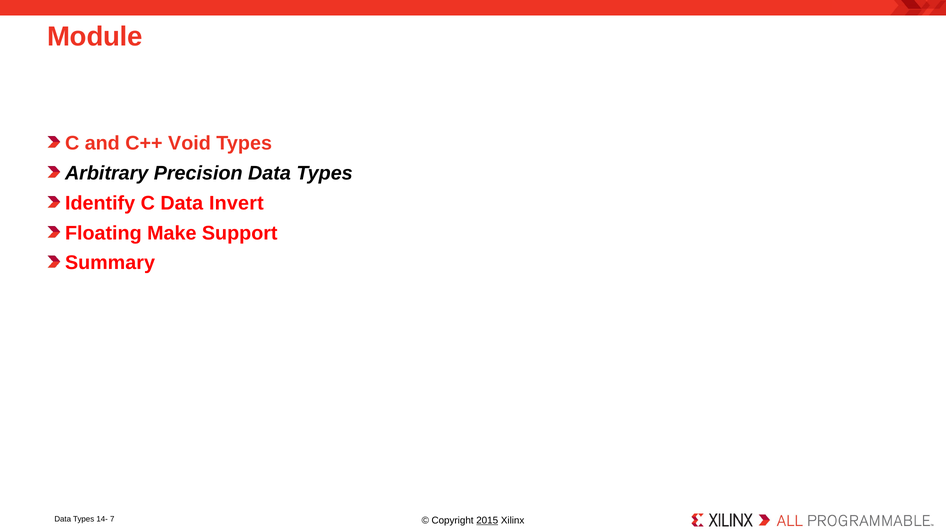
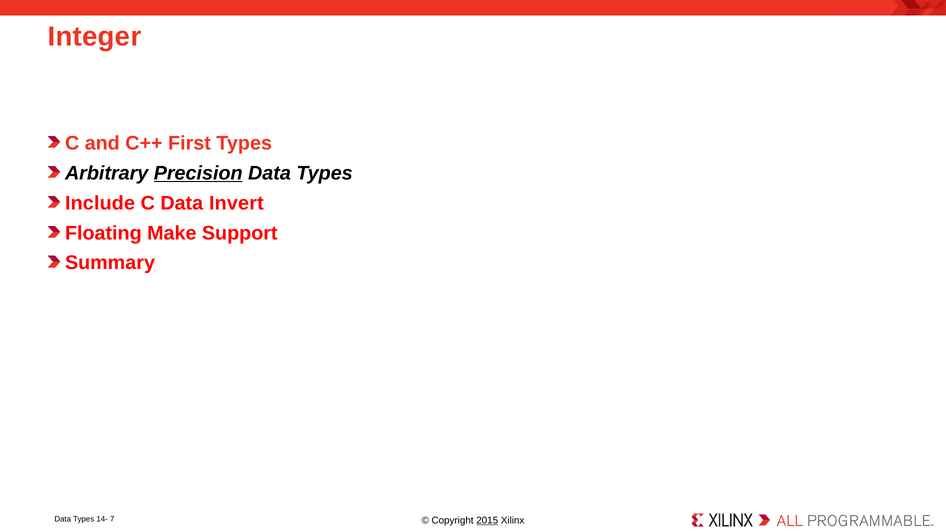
Module: Module -> Integer
Void: Void -> First
Precision underline: none -> present
Identify: Identify -> Include
